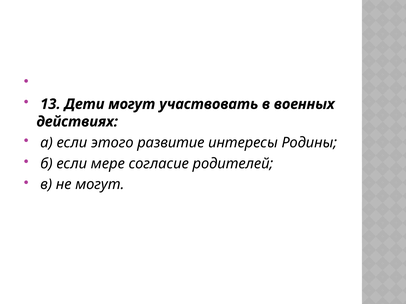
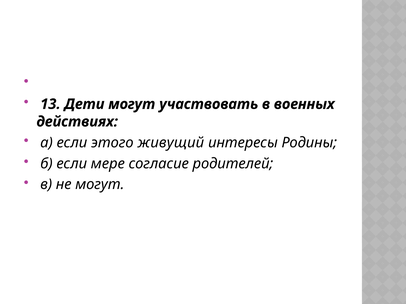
развитие: развитие -> живущий
